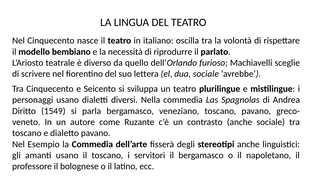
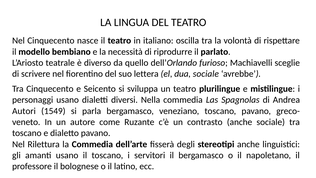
Diritto: Diritto -> Autori
Esempio: Esempio -> Rilettura
